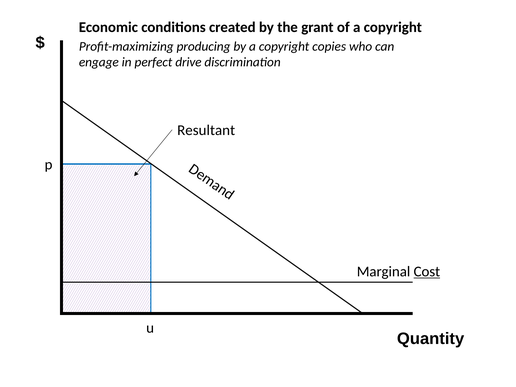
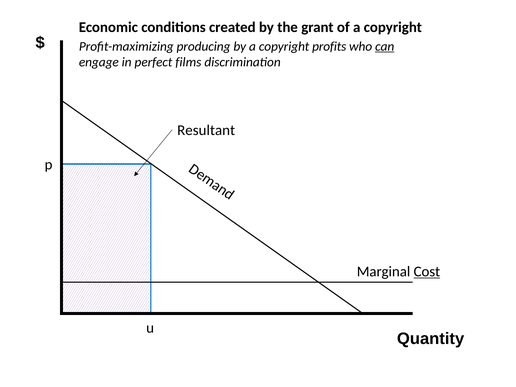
copies: copies -> profits
can underline: none -> present
drive: drive -> films
